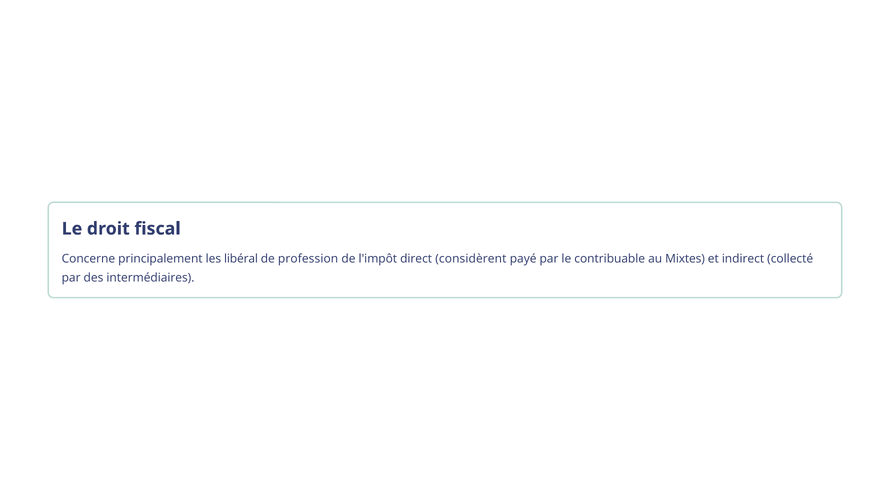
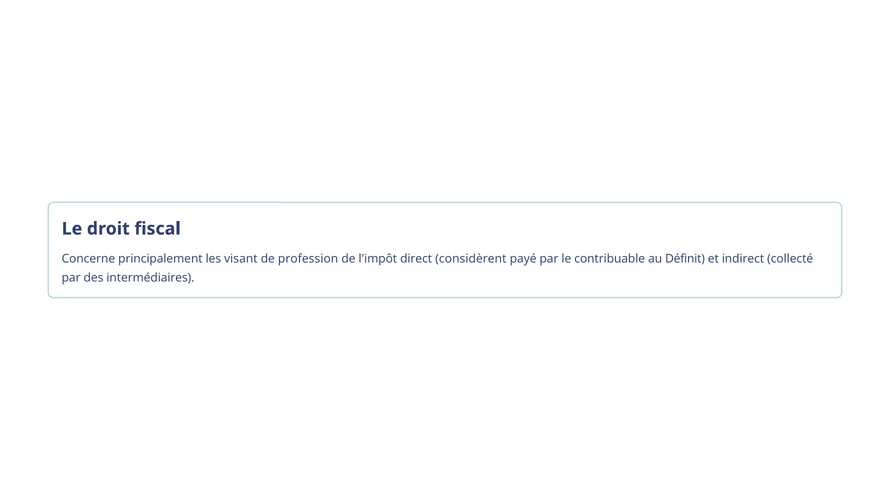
libéral: libéral -> visant
Mixtes: Mixtes -> Définit
